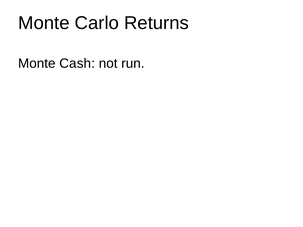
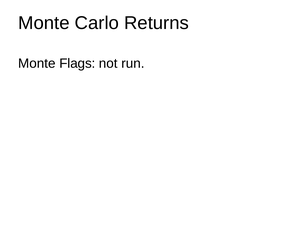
Cash: Cash -> Flags
